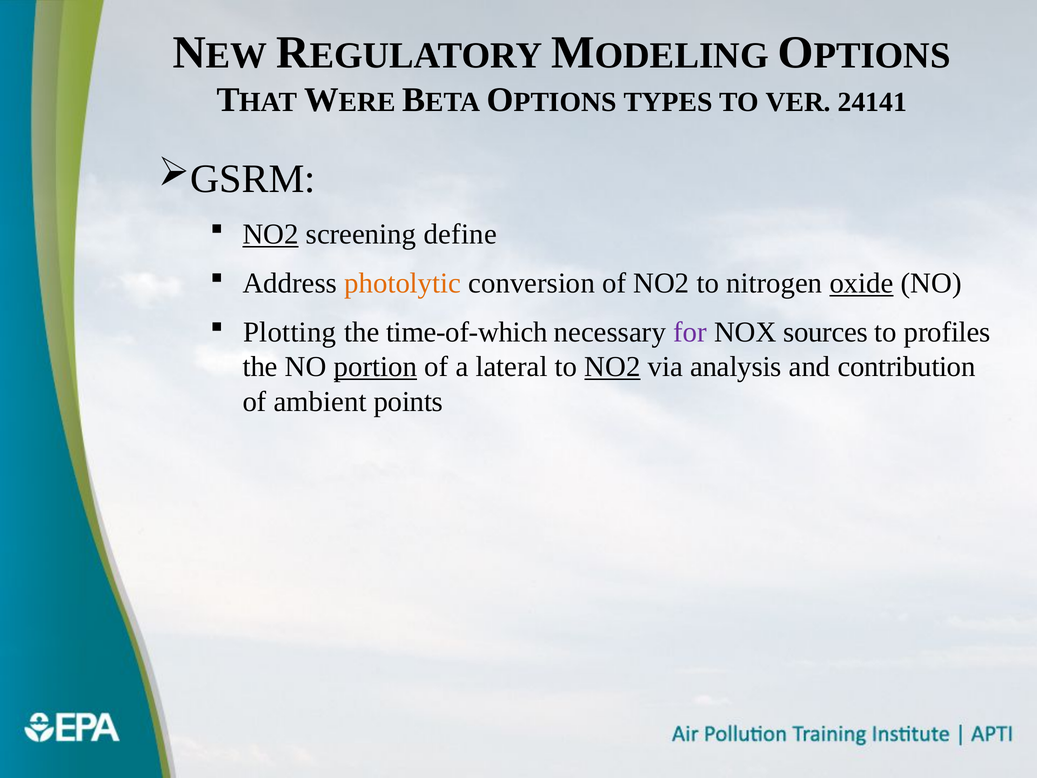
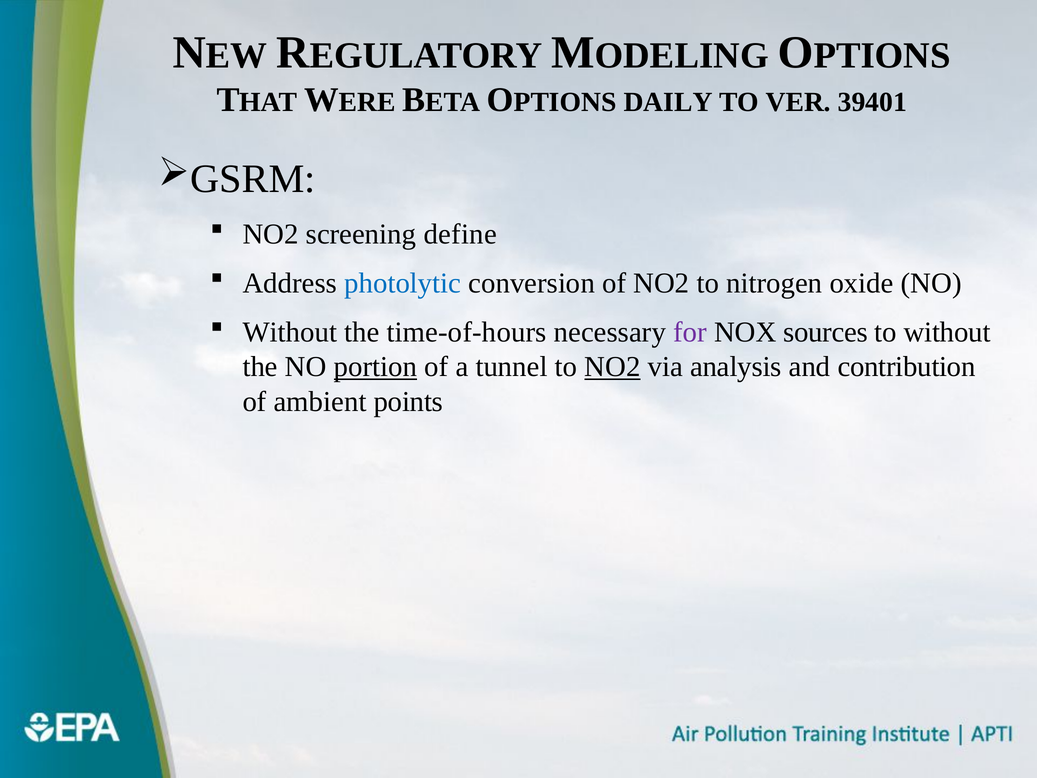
TYPES: TYPES -> DAILY
24141: 24141 -> 39401
NO2 at (271, 234) underline: present -> none
photolytic colour: orange -> blue
oxide underline: present -> none
Plotting at (290, 332): Plotting -> Without
time-of-which: time-of-which -> time-of-hours
to profiles: profiles -> without
lateral: lateral -> tunnel
